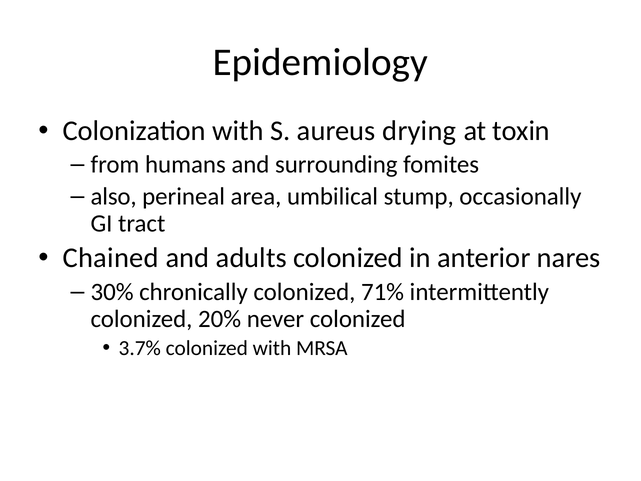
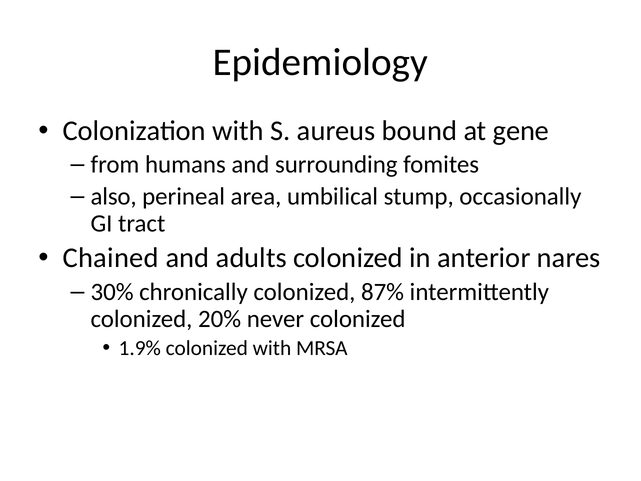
drying: drying -> bound
toxin: toxin -> gene
71%: 71% -> 87%
3.7%: 3.7% -> 1.9%
